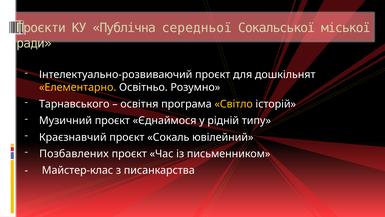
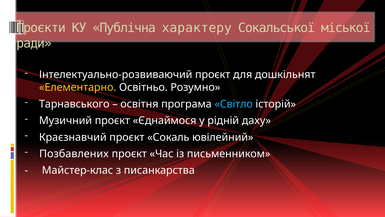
середньої: середньої -> характеру
Світло colour: yellow -> light blue
типу: типу -> даху
